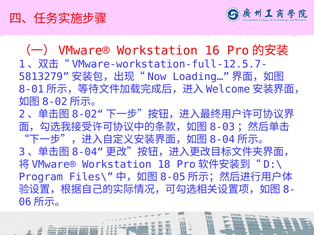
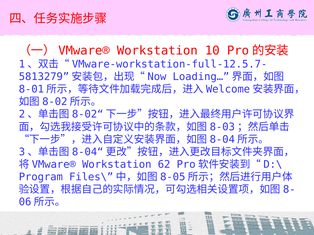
16: 16 -> 10
18: 18 -> 62
